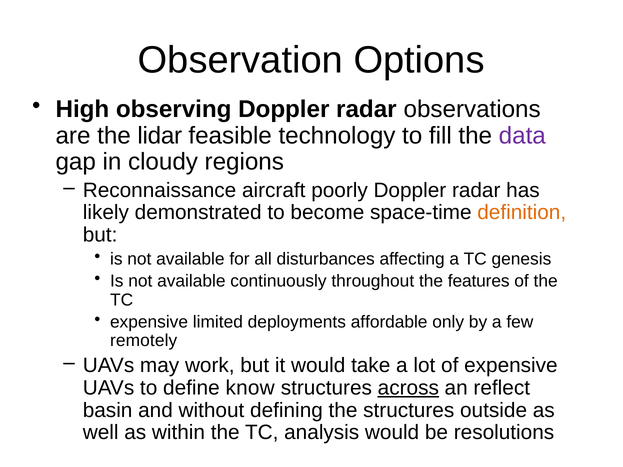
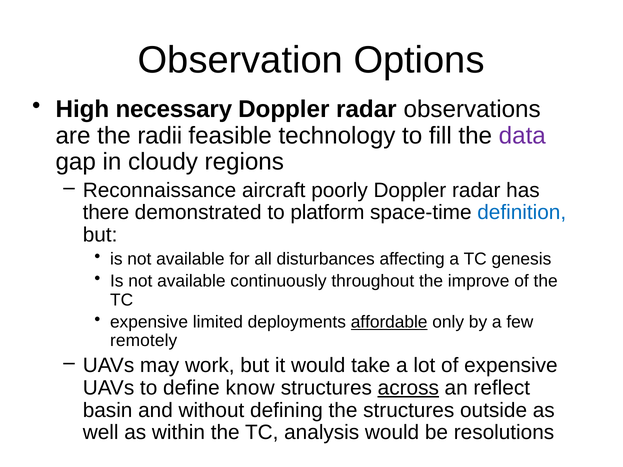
observing: observing -> necessary
lidar: lidar -> radii
likely: likely -> there
become: become -> platform
definition colour: orange -> blue
features: features -> improve
affordable underline: none -> present
